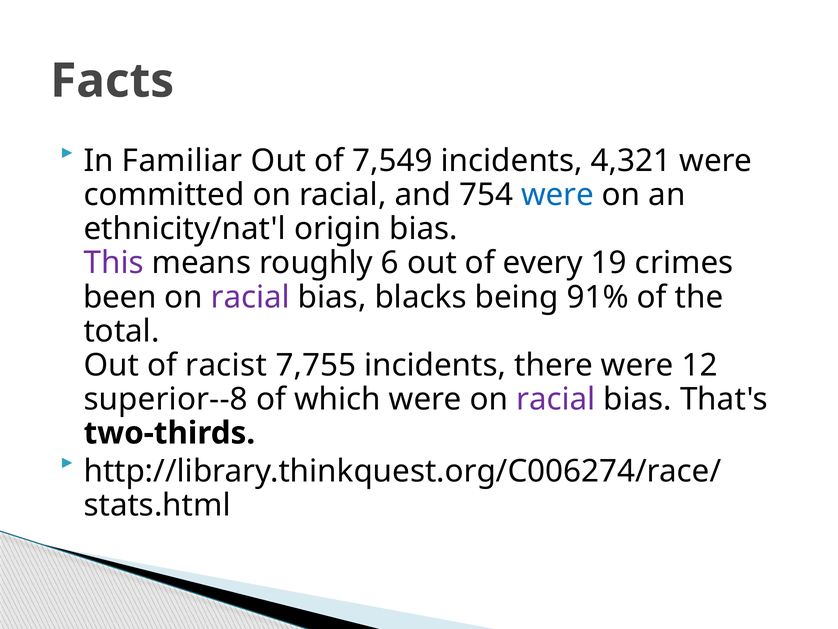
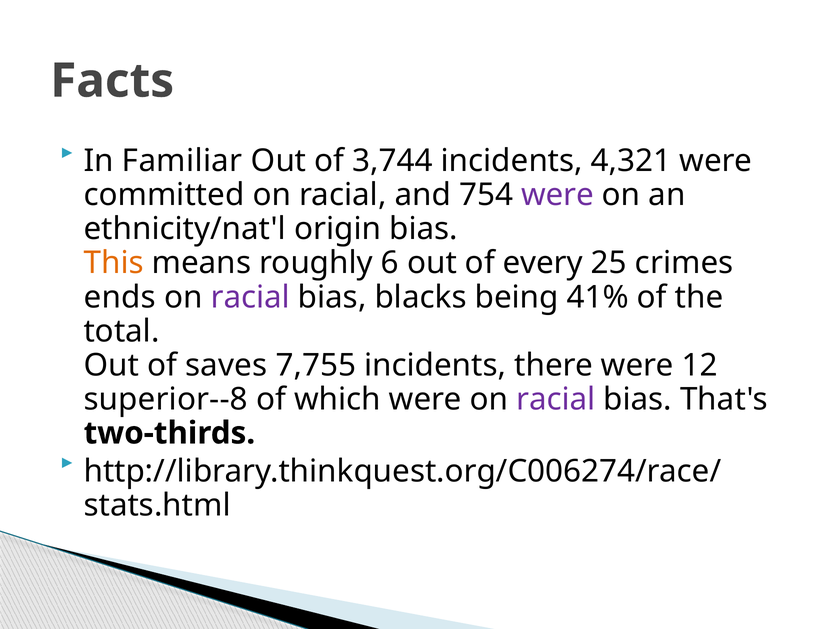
7,549: 7,549 -> 3,744
were at (558, 195) colour: blue -> purple
This colour: purple -> orange
19: 19 -> 25
been: been -> ends
91%: 91% -> 41%
racist: racist -> saves
